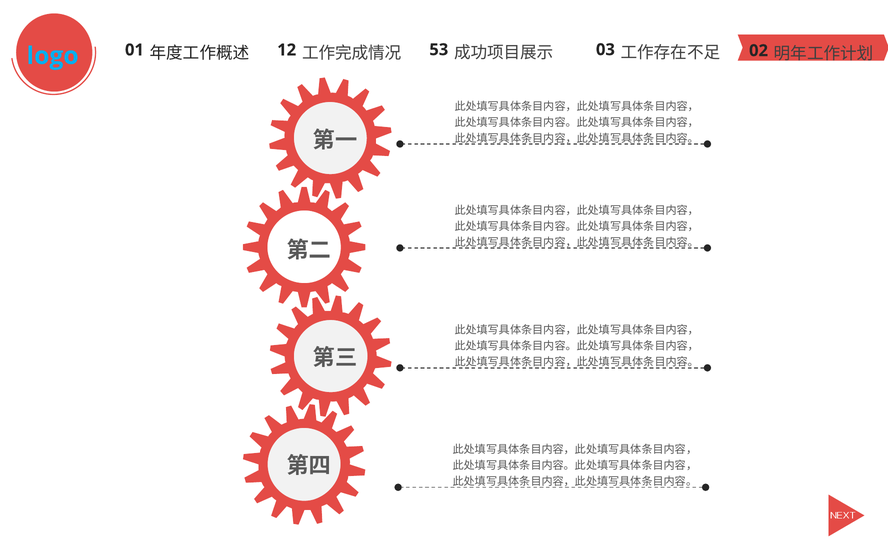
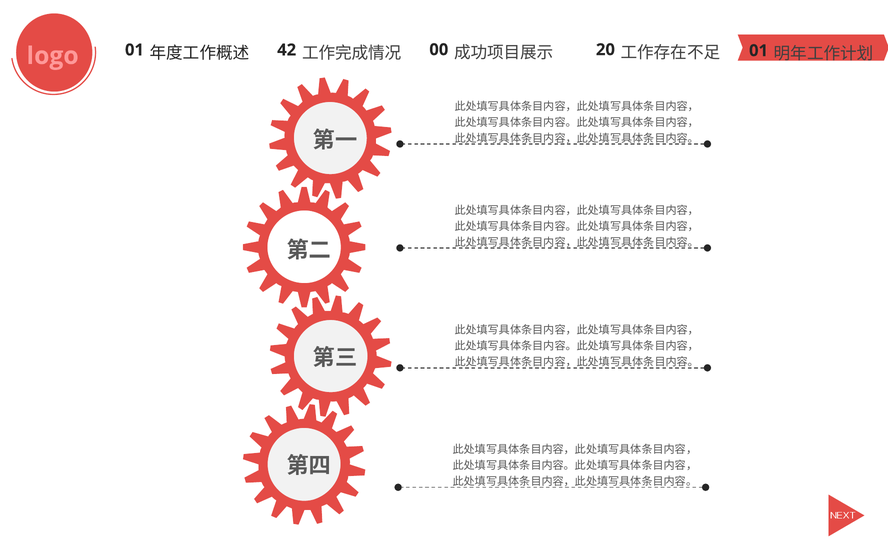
logo colour: light blue -> pink
12: 12 -> 42
53: 53 -> 00
03: 03 -> 20
02 at (759, 51): 02 -> 01
